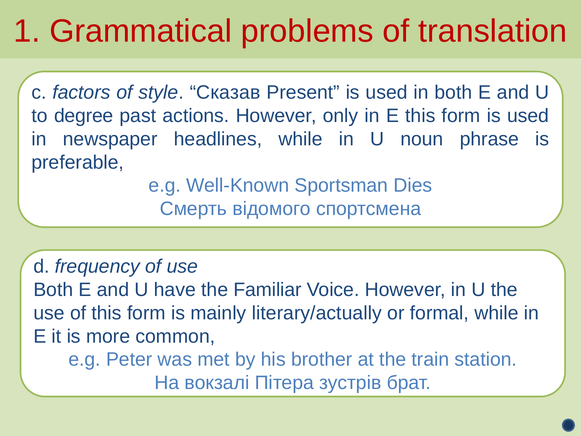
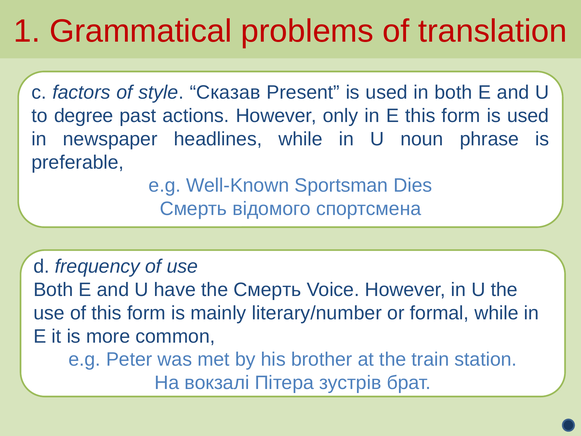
the Familiar: Familiar -> Смерть
literary/actually: literary/actually -> literary/number
